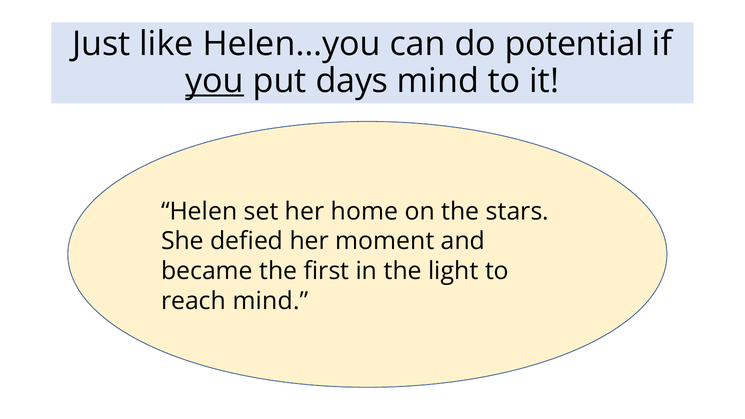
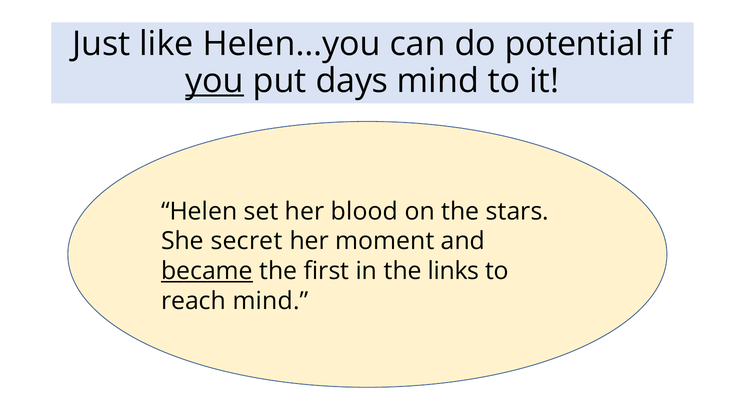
home: home -> blood
defied: defied -> secret
became underline: none -> present
light: light -> links
